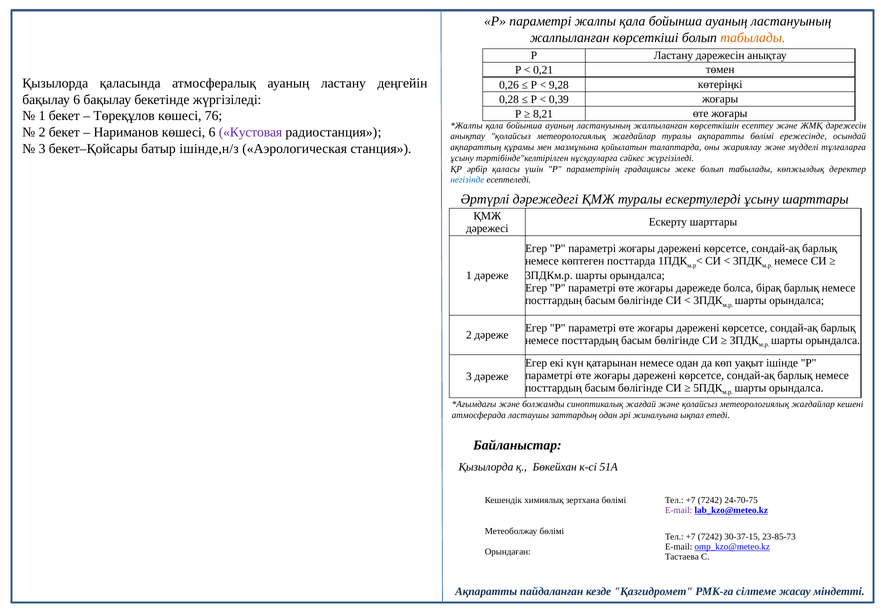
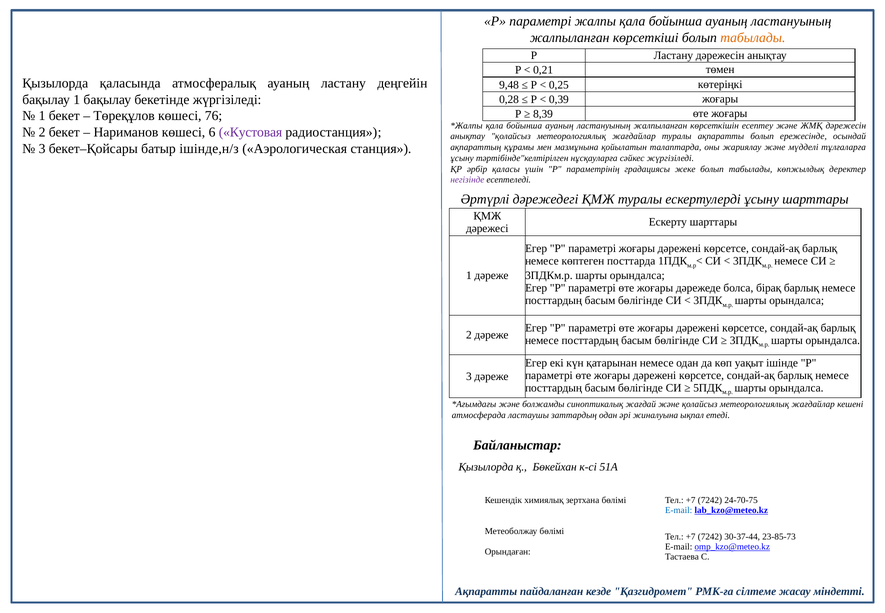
0,26: 0,26 -> 9,48
9,28: 9,28 -> 0,25
бақылау 6: 6 -> 1
8,21: 8,21 -> 8,39
ақпаратты бөлімі: бөлімі -> болып
негізінде colour: blue -> purple
E-mail at (679, 510) colour: purple -> blue
30-37-15: 30-37-15 -> 30-37-44
